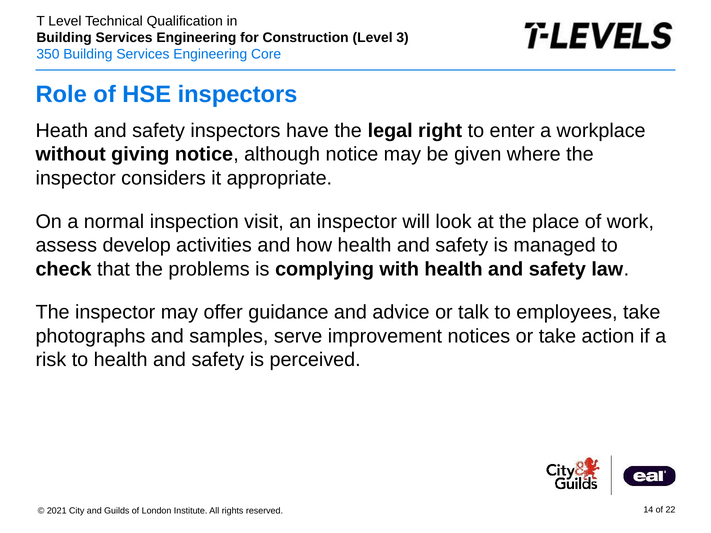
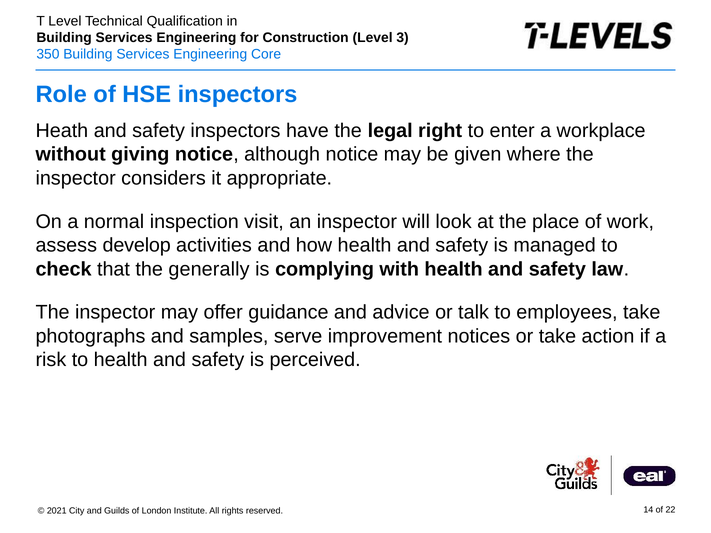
problems: problems -> generally
